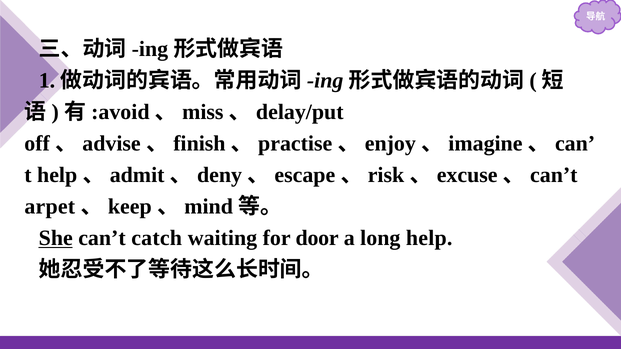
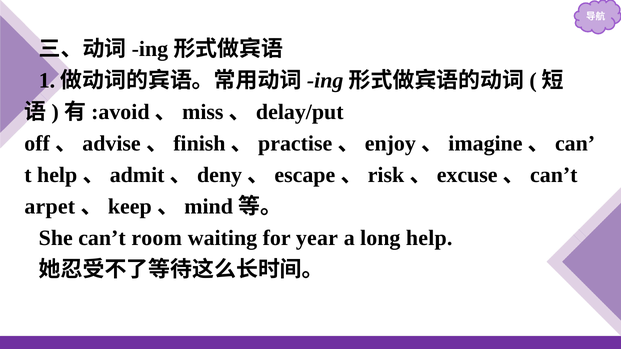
She underline: present -> none
catch: catch -> room
door: door -> year
